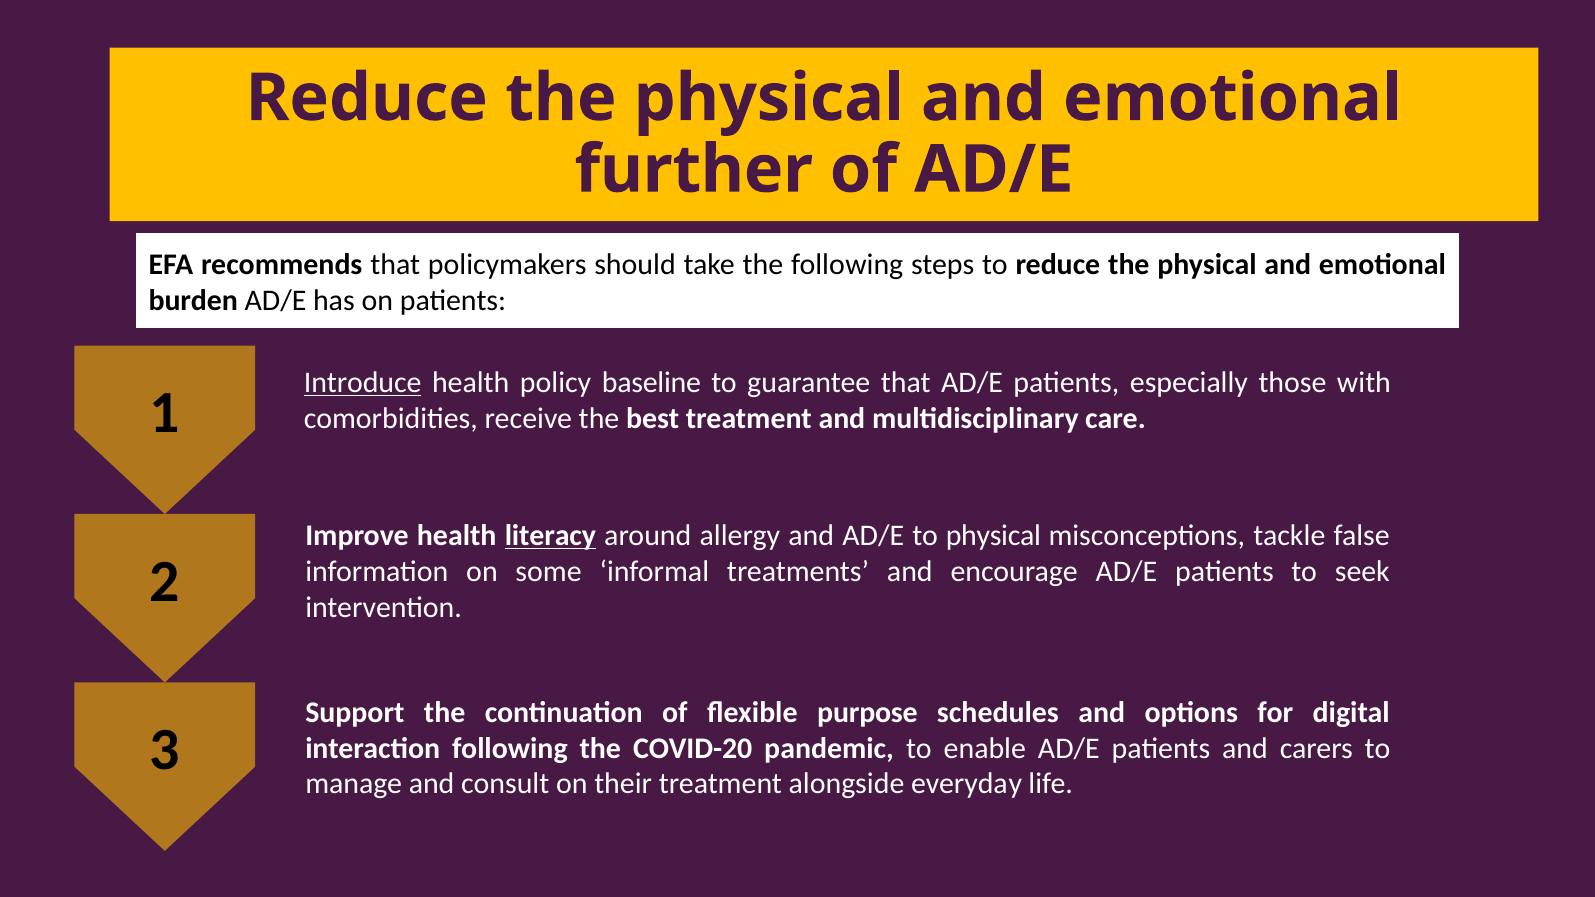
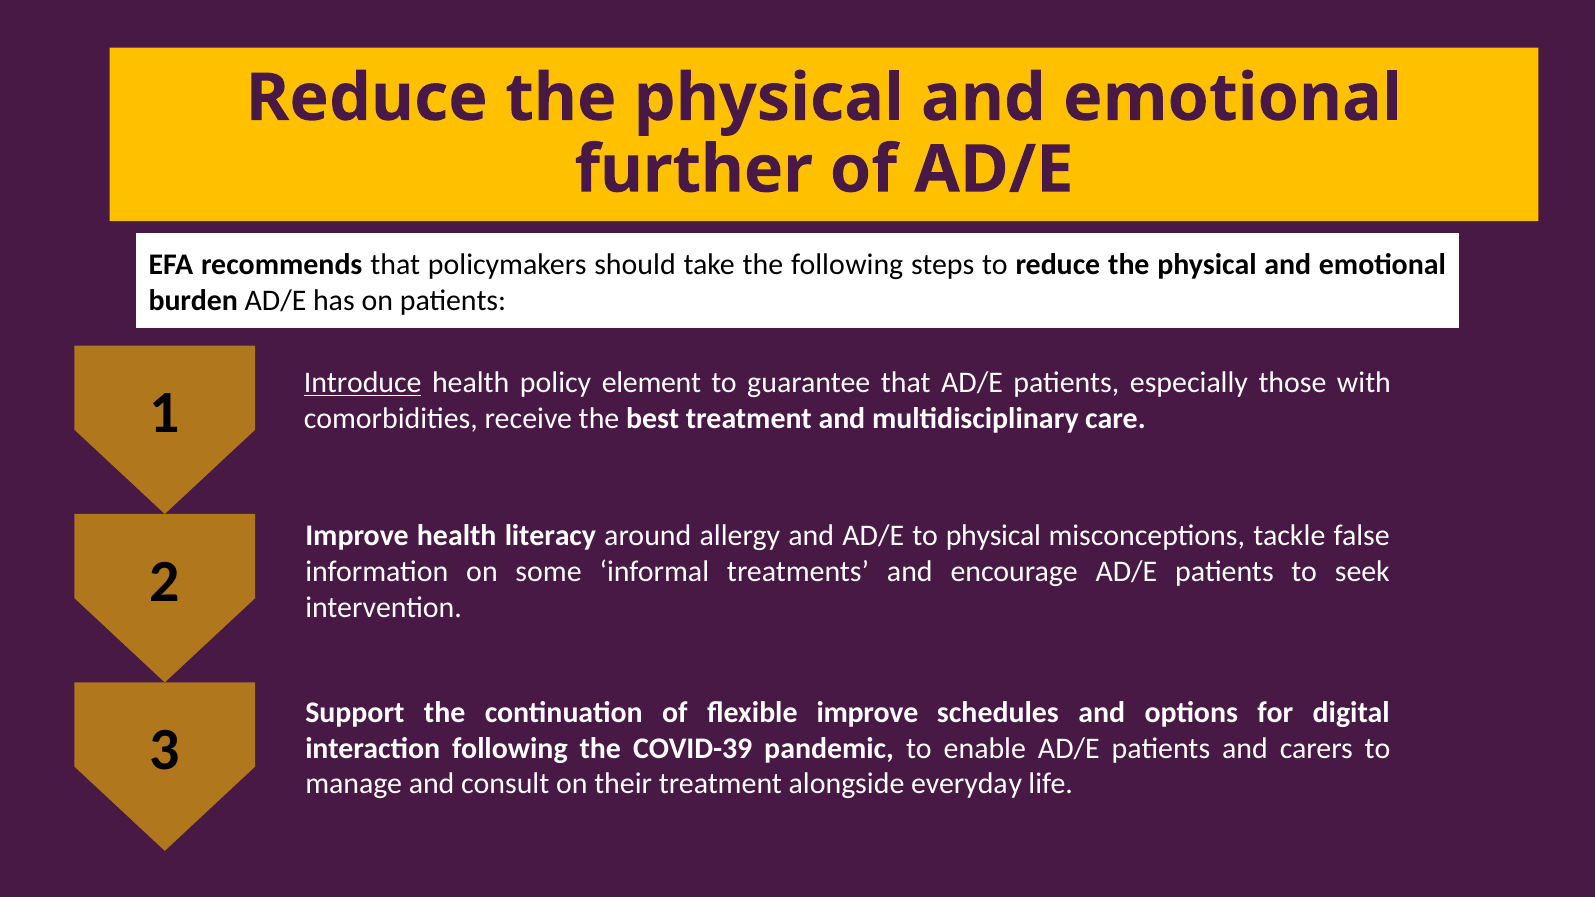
baseline: baseline -> element
literacy underline: present -> none
flexible purpose: purpose -> improve
COVID-20: COVID-20 -> COVID-39
